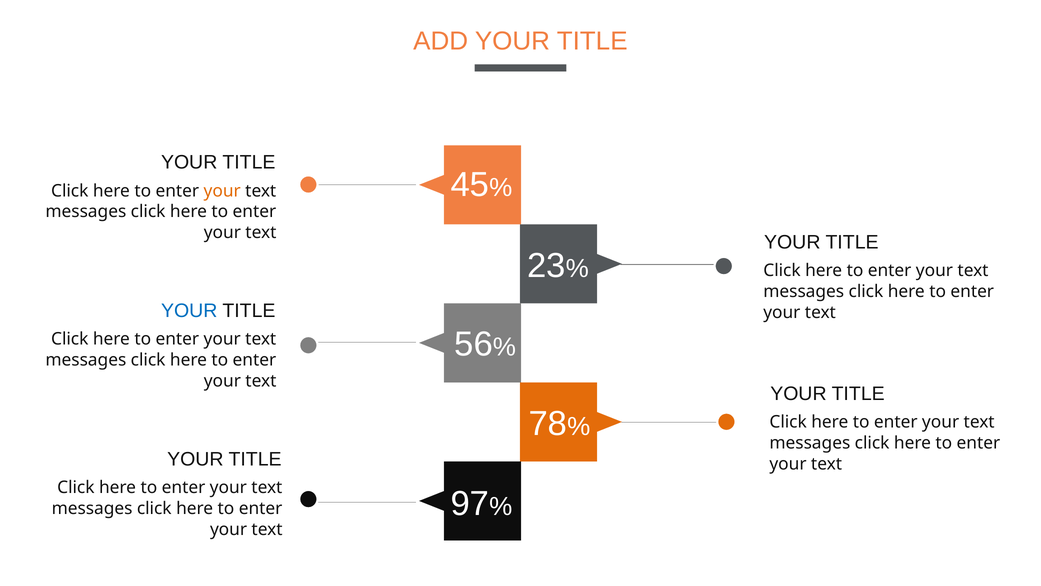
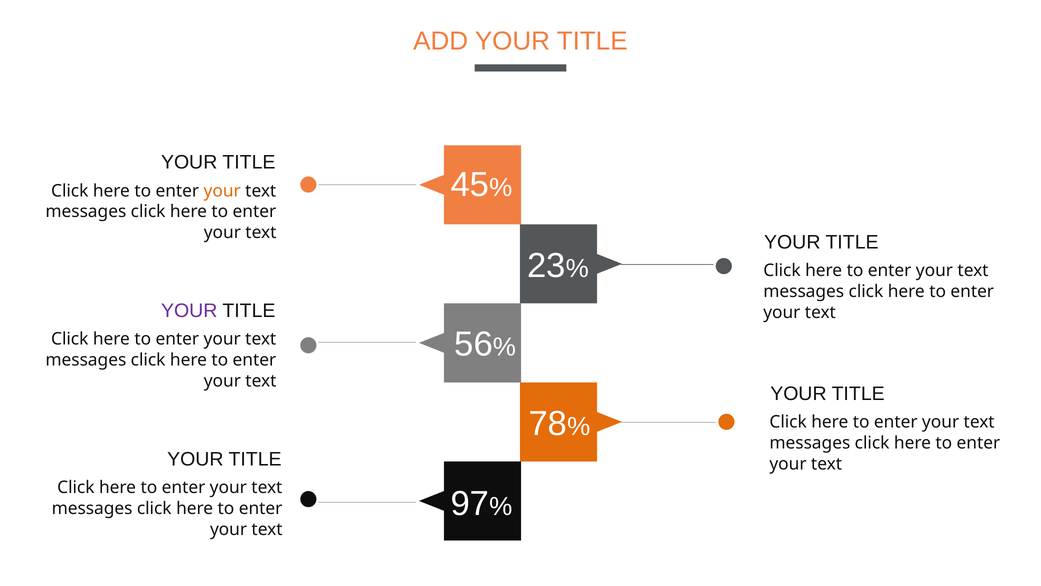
YOUR at (189, 310) colour: blue -> purple
